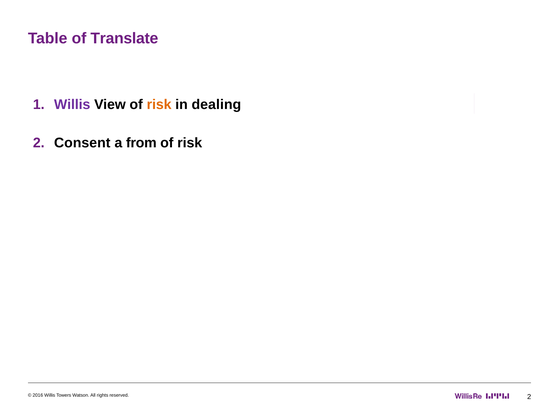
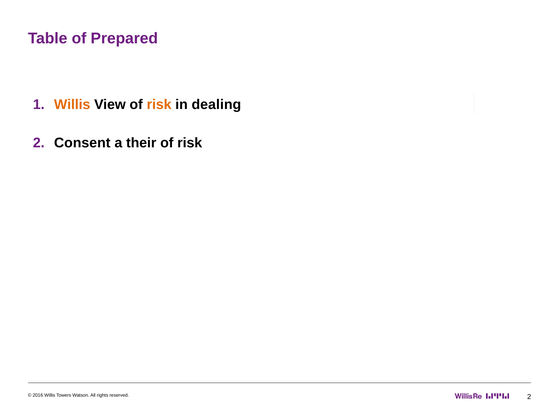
Translate: Translate -> Prepared
Willis at (72, 104) colour: purple -> orange
from: from -> their
